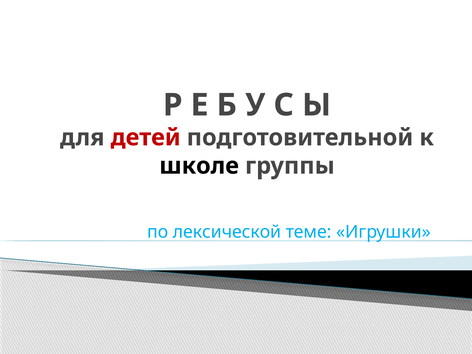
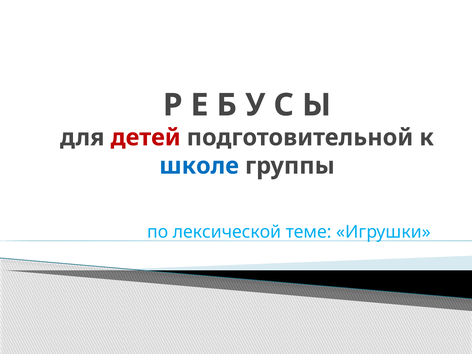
школе colour: black -> blue
